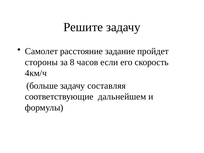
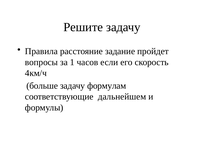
Самолет: Самолет -> Правила
стороны: стороны -> вопросы
8: 8 -> 1
составляя: составляя -> формулам
